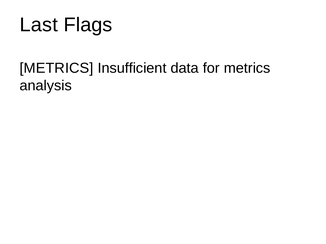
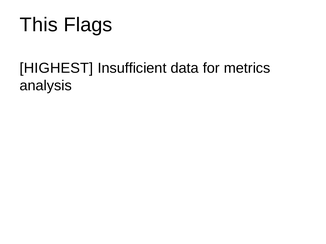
Last: Last -> This
METRICS at (56, 68): METRICS -> HIGHEST
